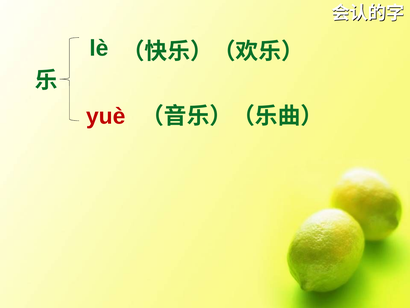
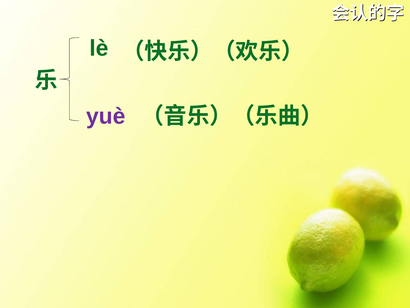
yuè colour: red -> purple
